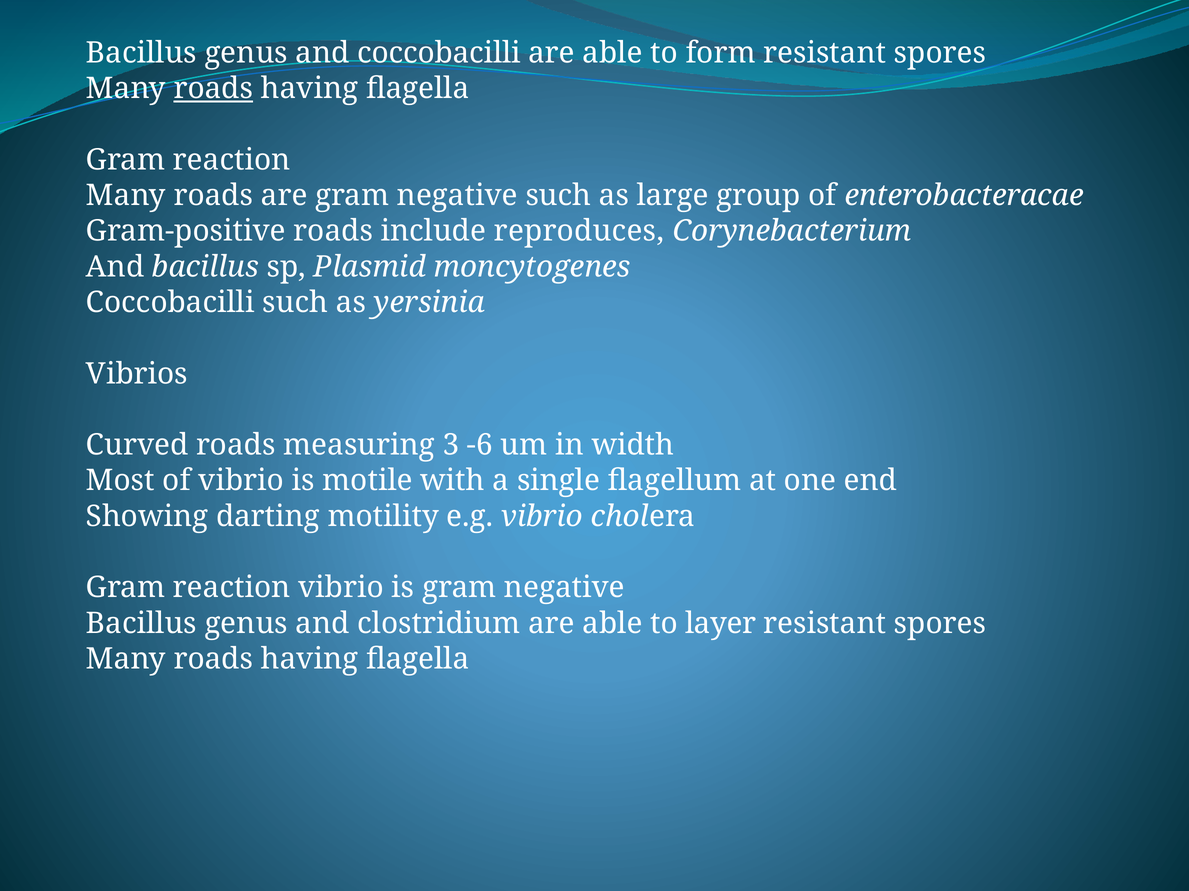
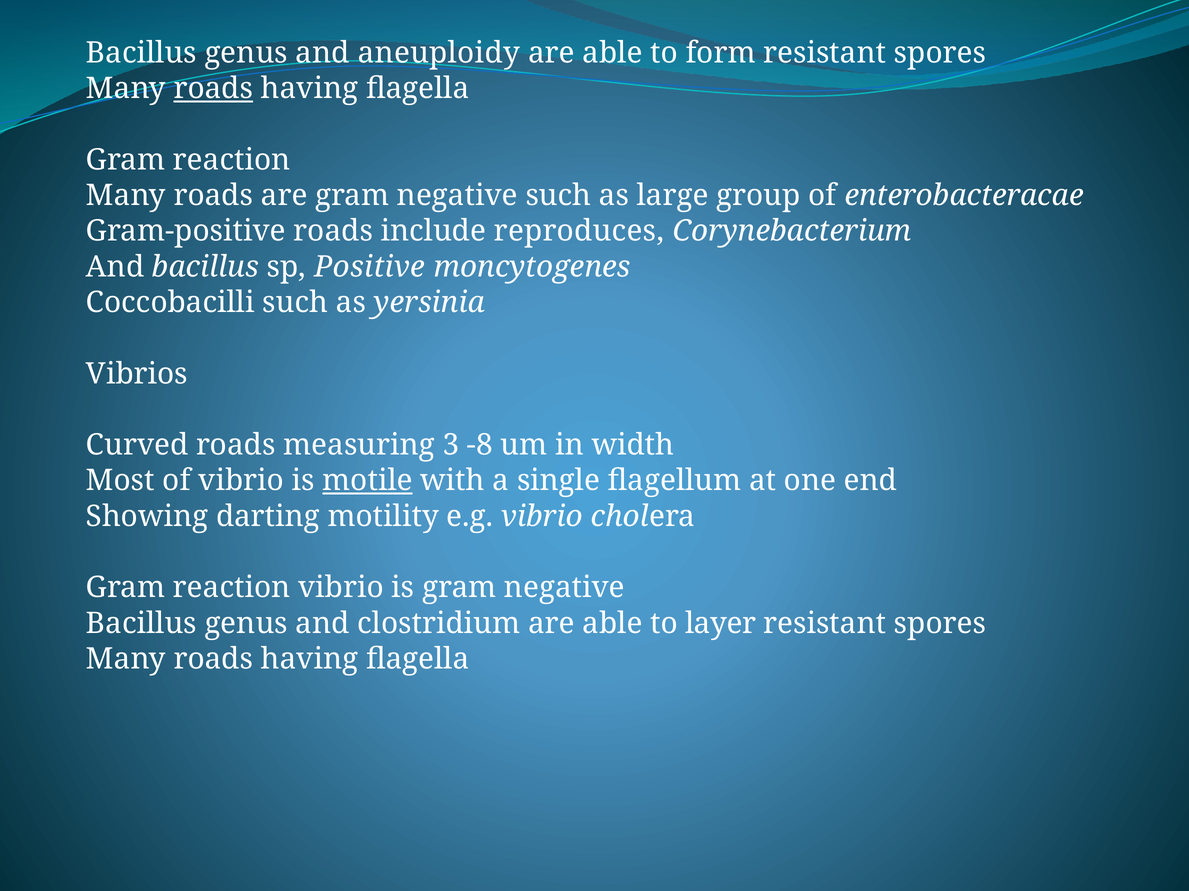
and coccobacilli: coccobacilli -> aneuploidy
Plasmid: Plasmid -> Positive
-6: -6 -> -8
motile underline: none -> present
